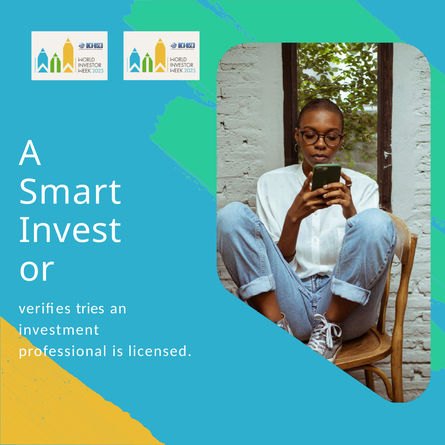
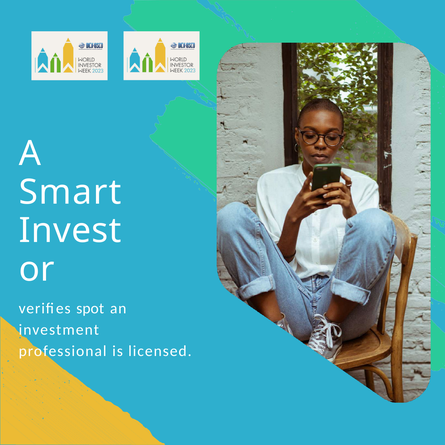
tries: tries -> spot
